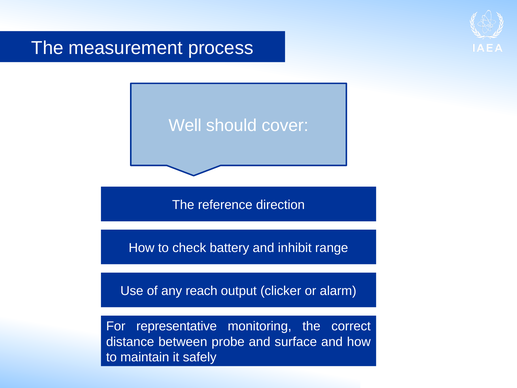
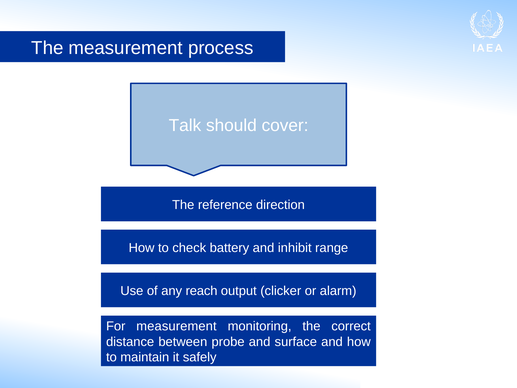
Well: Well -> Talk
For representative: representative -> measurement
